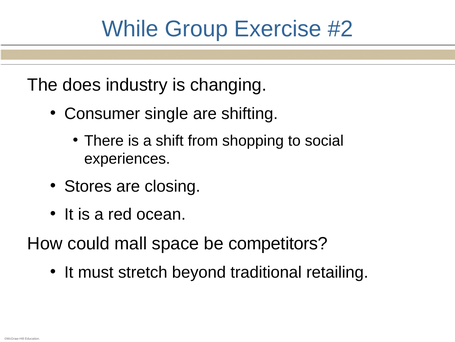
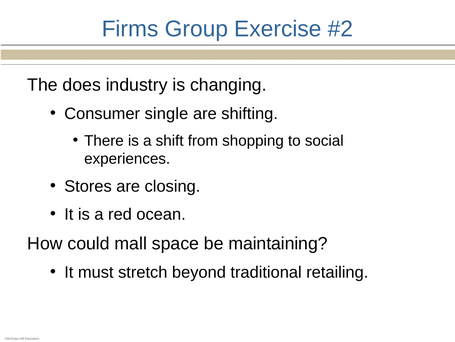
While: While -> Firms
competitors: competitors -> maintaining
